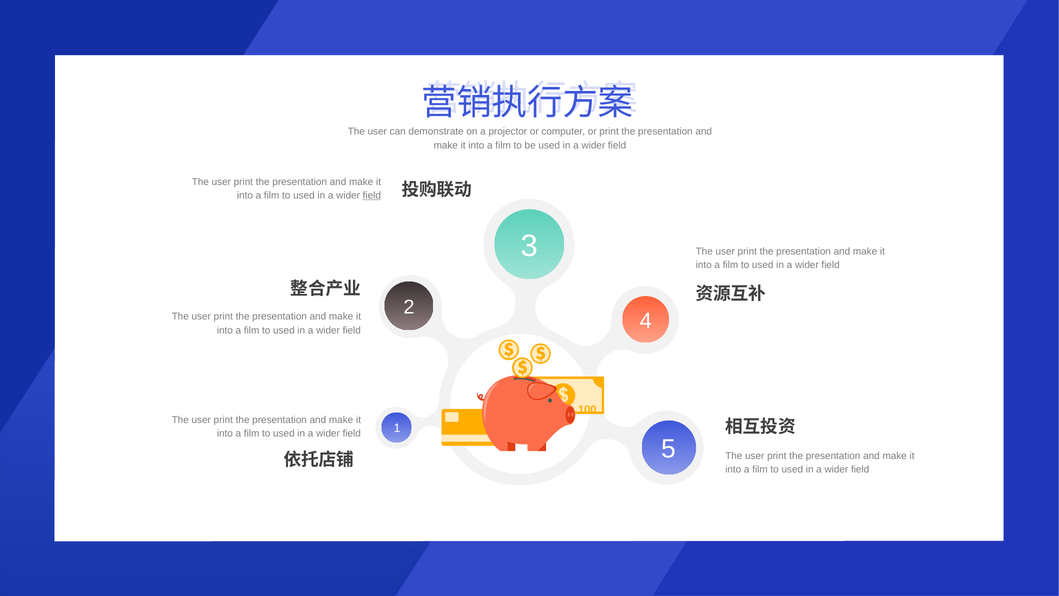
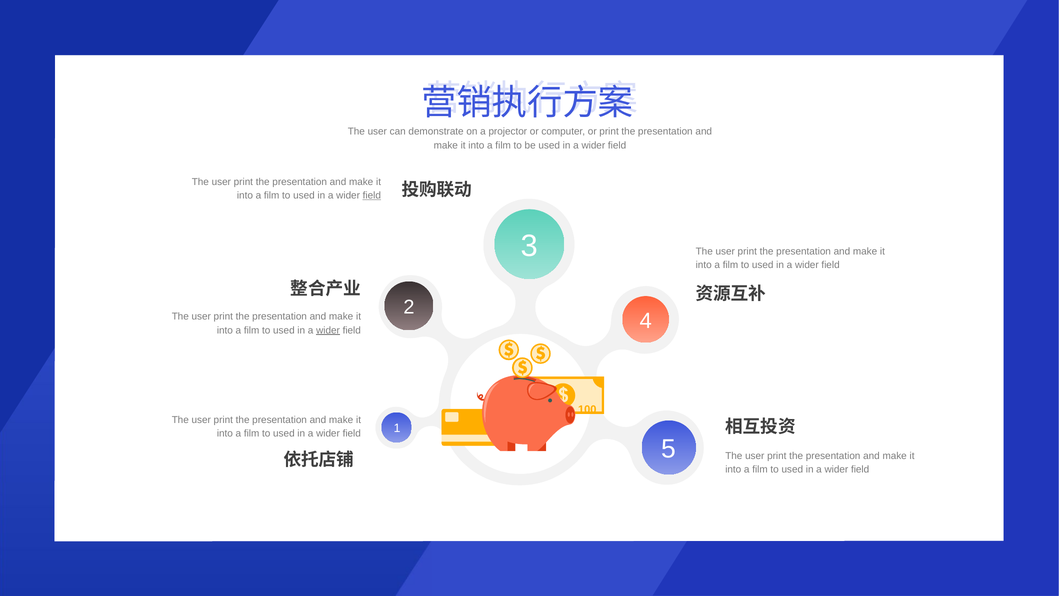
wider at (328, 330) underline: none -> present
